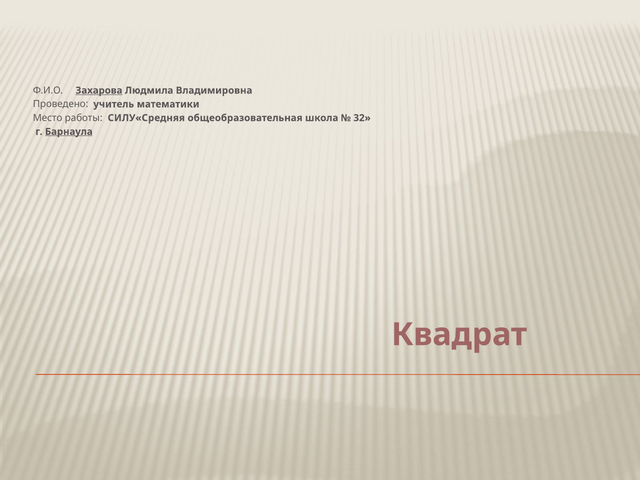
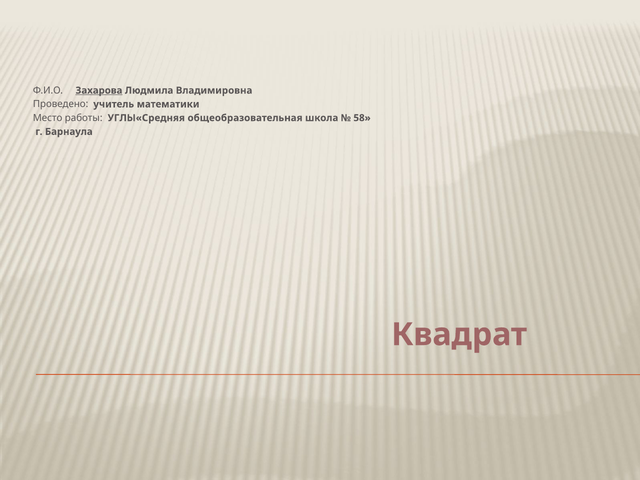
СИЛУ«Средняя: СИЛУ«Средняя -> УГЛЫ«Средняя
32: 32 -> 58
Барнаула underline: present -> none
